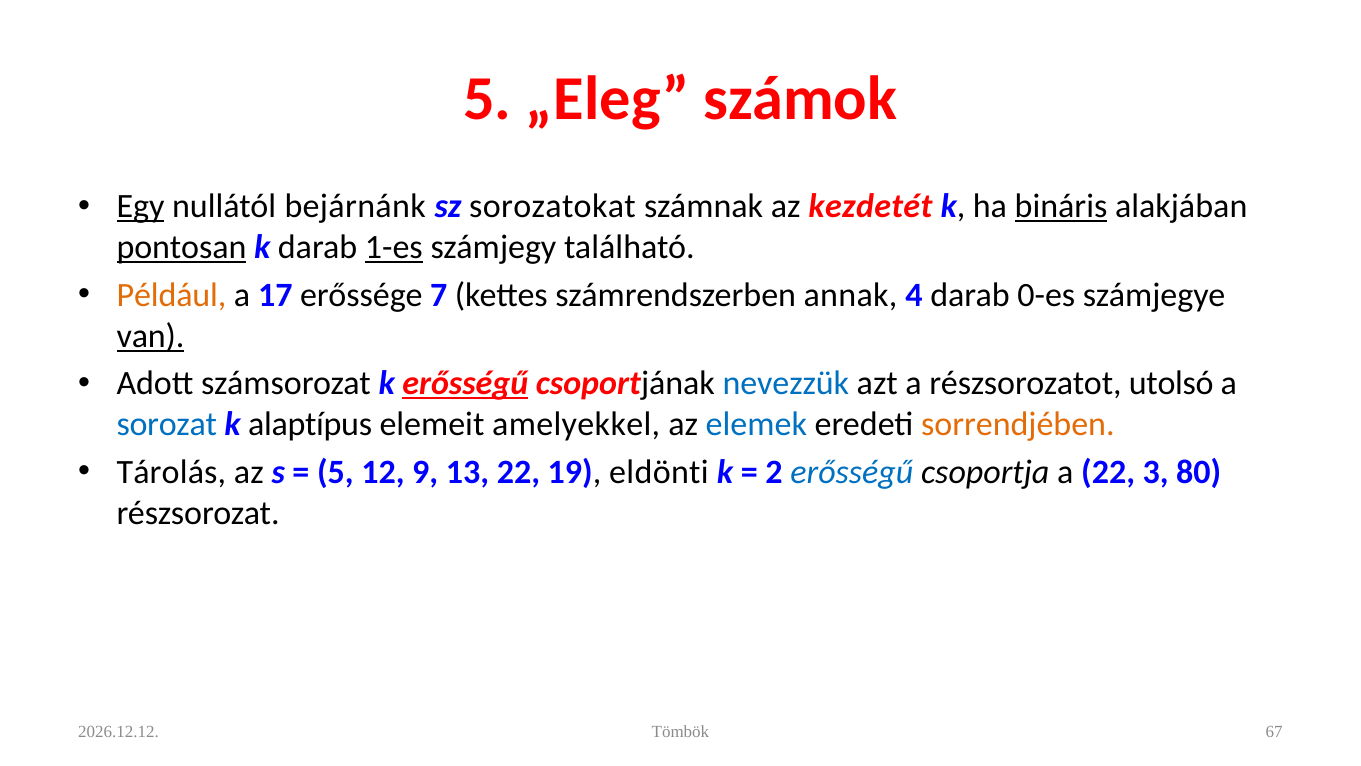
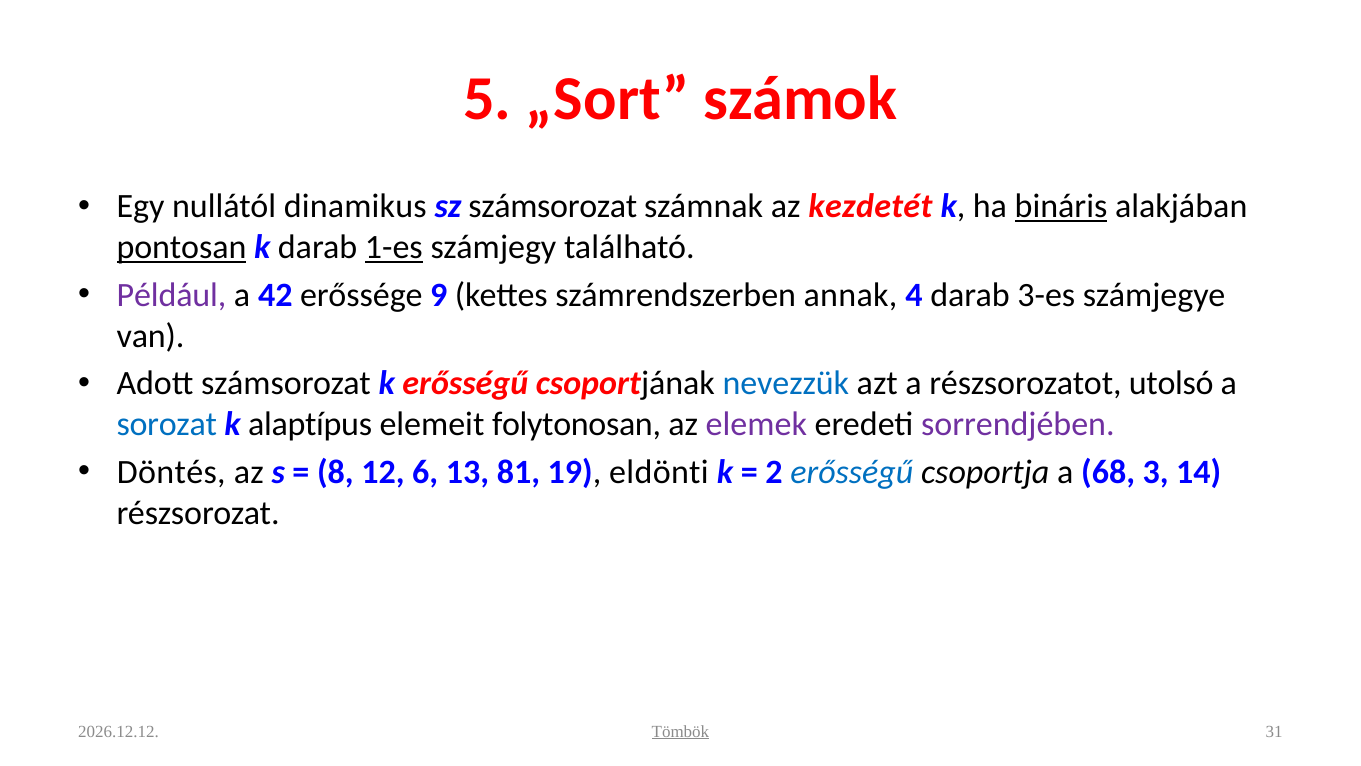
„Eleg: „Eleg -> „Sort
Egy underline: present -> none
bejárnánk: bejárnánk -> dinamikus
sorozatokat: sorozatokat -> számsorozat
Például colour: orange -> purple
17: 17 -> 42
7: 7 -> 9
0-es: 0-es -> 3-es
van underline: present -> none
erősségű at (465, 383) underline: present -> none
amelyekkel: amelyekkel -> folytonosan
elemek colour: blue -> purple
sorrendjében colour: orange -> purple
Tárolás: Tárolás -> Döntés
5 at (335, 472): 5 -> 8
9: 9 -> 6
13 22: 22 -> 81
a 22: 22 -> 68
80: 80 -> 14
Tömbök underline: none -> present
67: 67 -> 31
